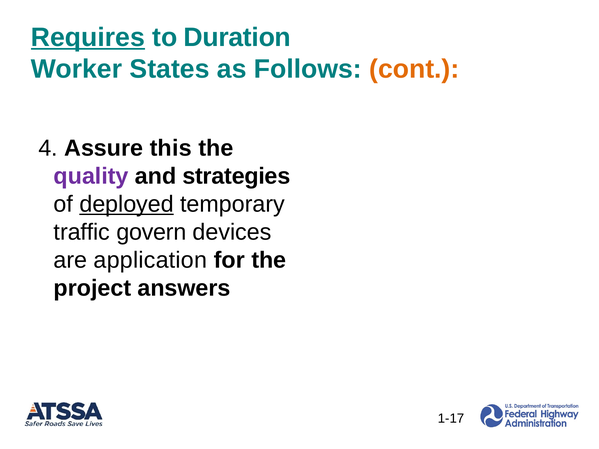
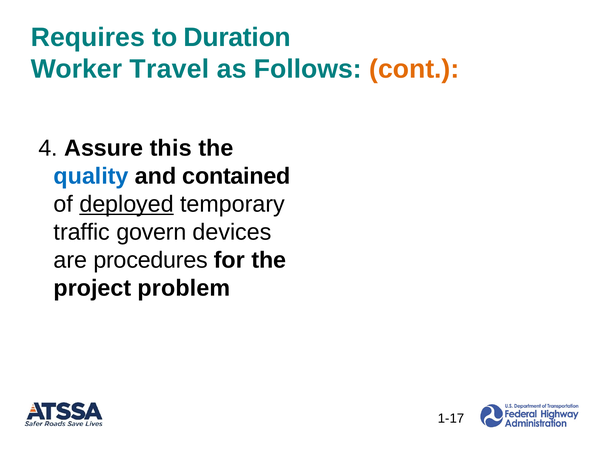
Requires underline: present -> none
States: States -> Travel
quality colour: purple -> blue
strategies: strategies -> contained
application: application -> procedures
answers: answers -> problem
